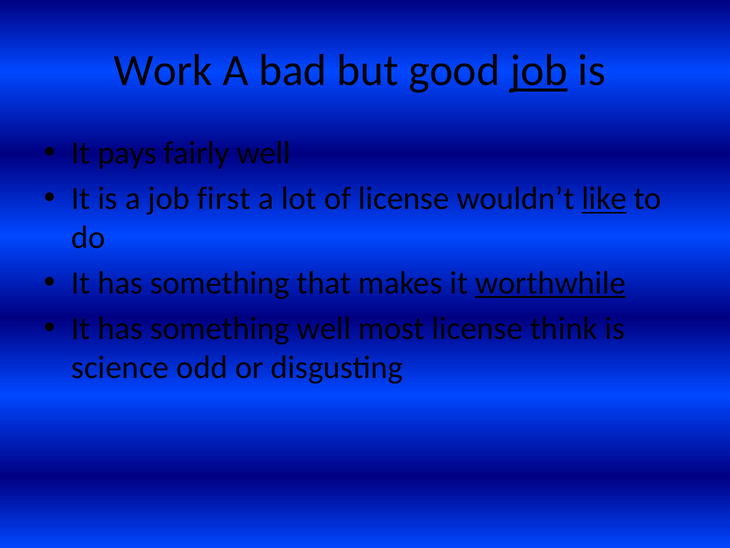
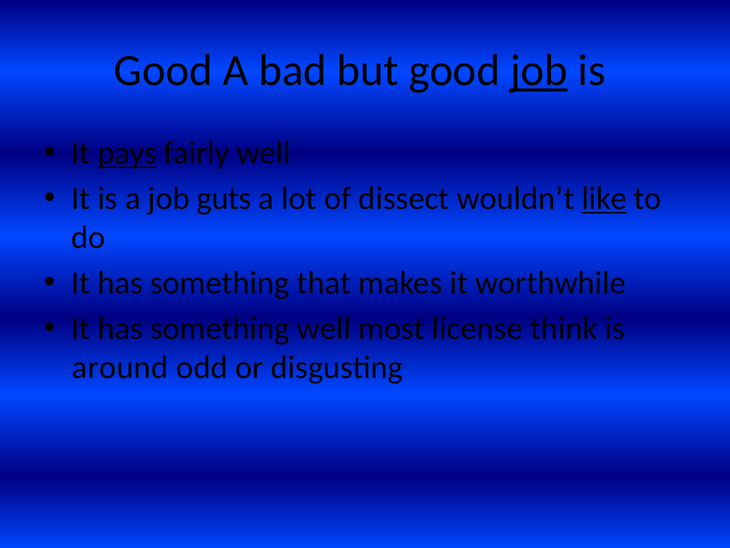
Work at (163, 71): Work -> Good
pays underline: none -> present
first: first -> guts
of license: license -> dissect
worthwhile underline: present -> none
science: science -> around
